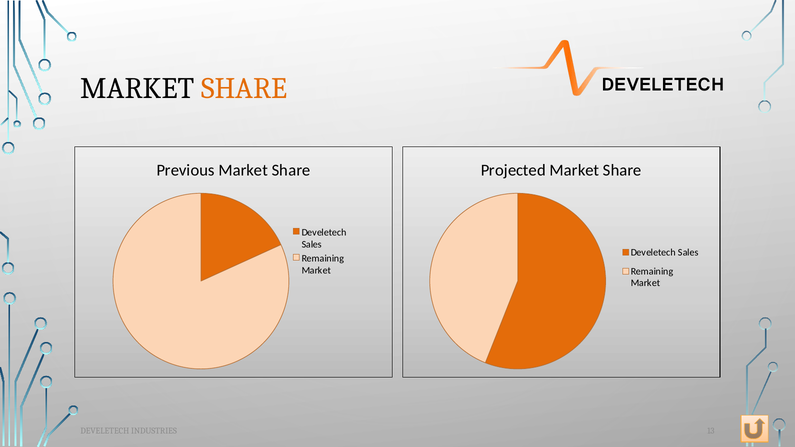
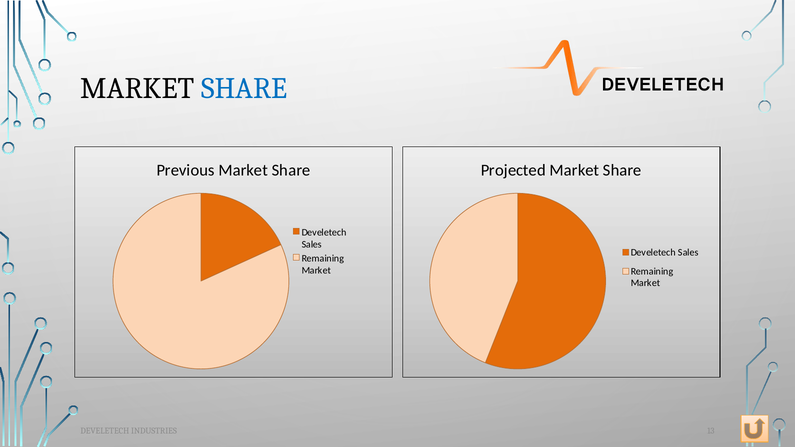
SHARE at (244, 88) colour: orange -> blue
